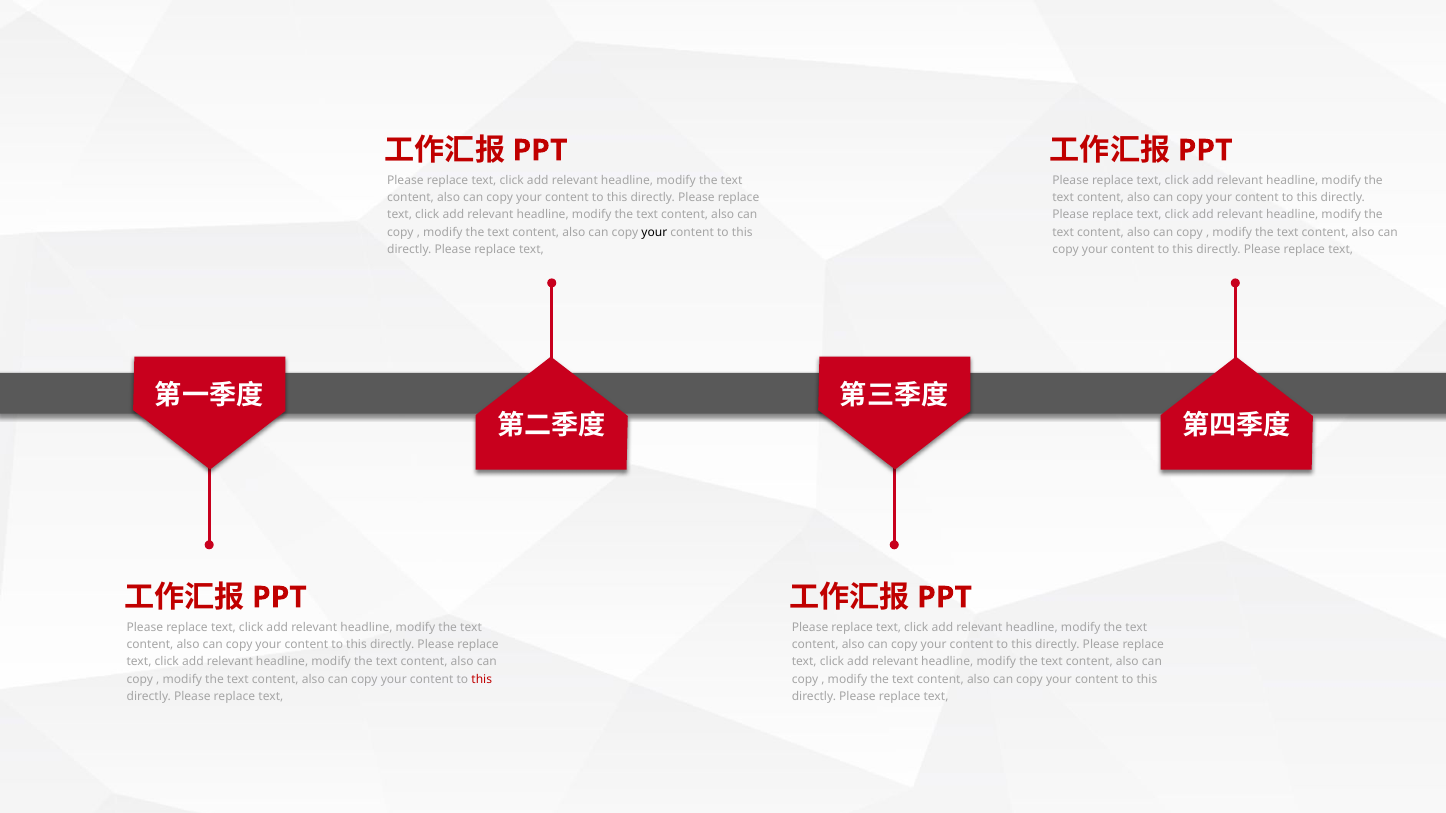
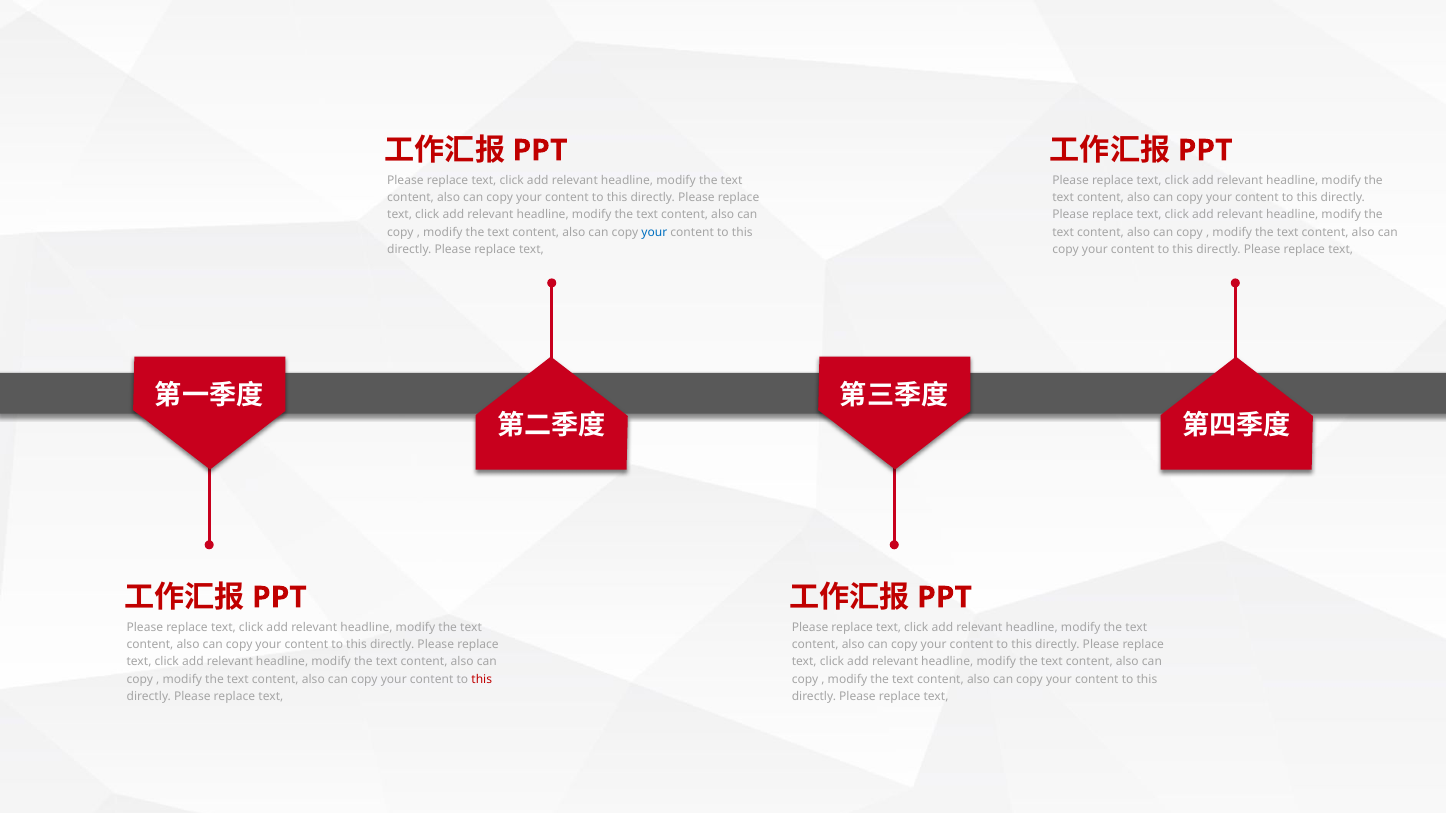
your at (654, 232) colour: black -> blue
